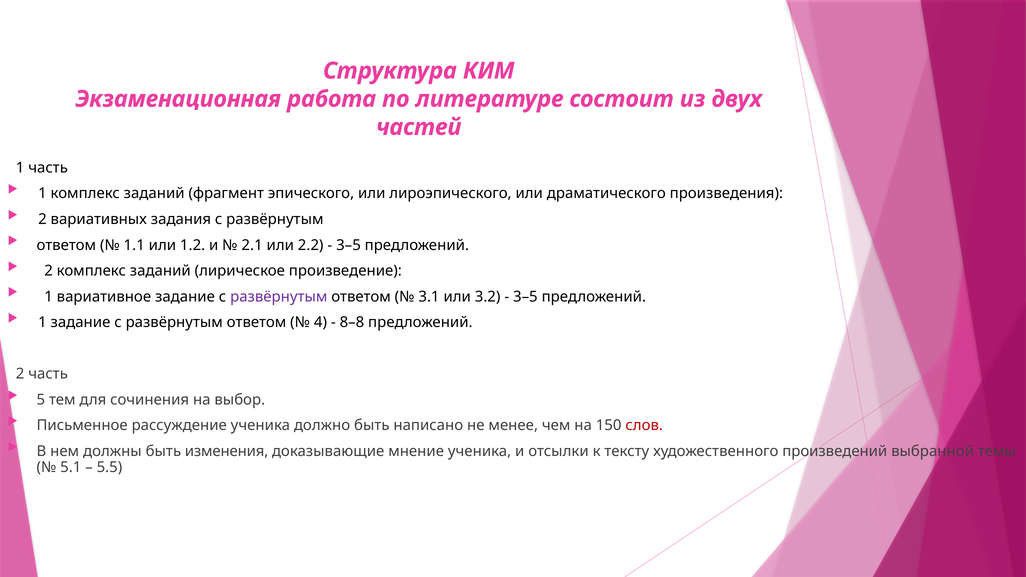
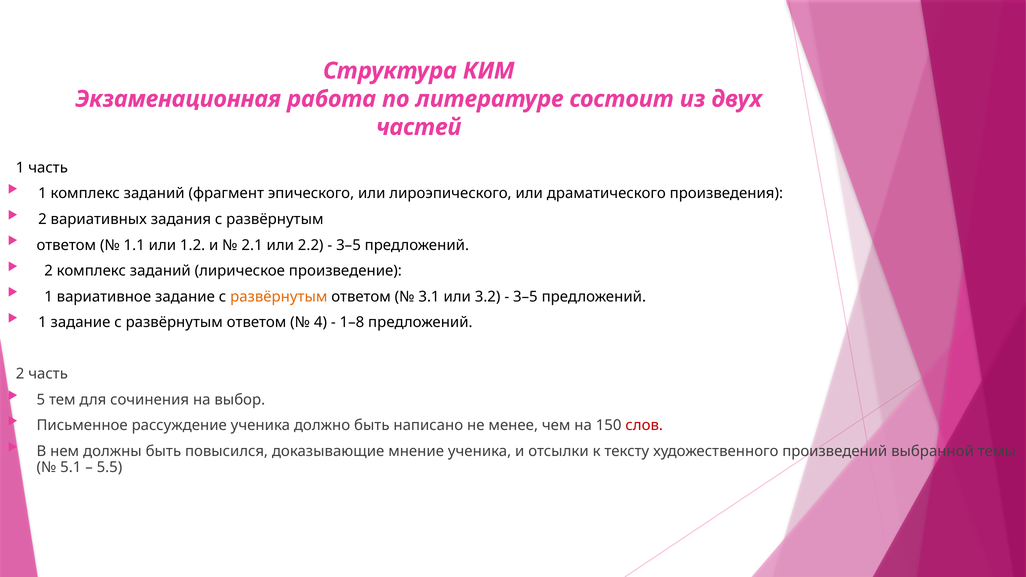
развёрнутым at (279, 297) colour: purple -> orange
8–8: 8–8 -> 1–8
изменения: изменения -> повысился
